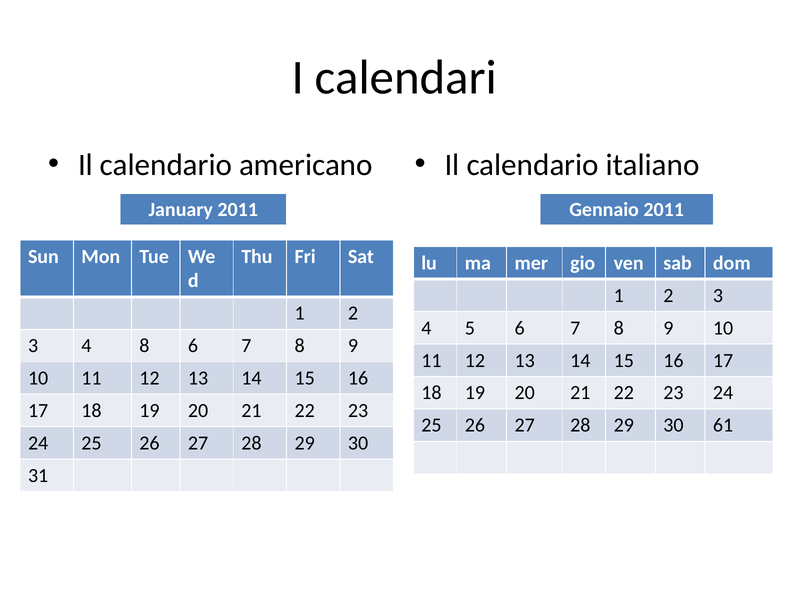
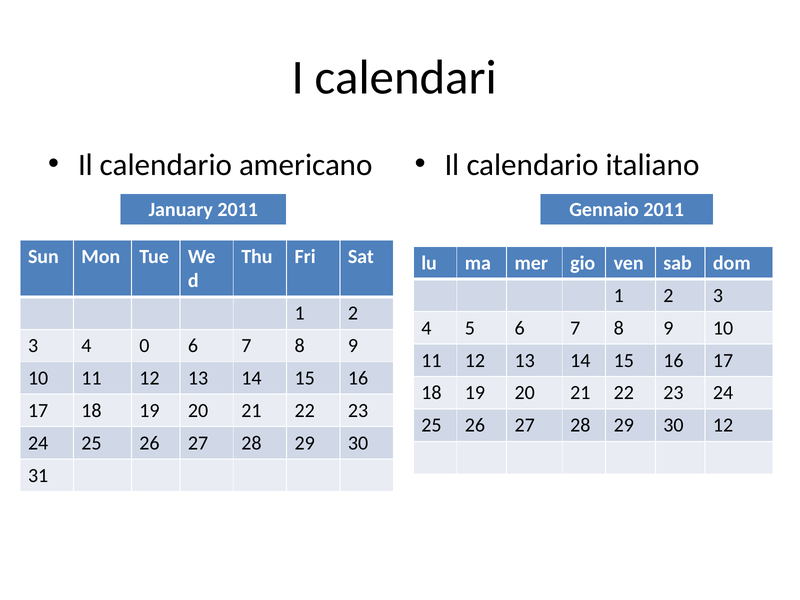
4 8: 8 -> 0
30 61: 61 -> 12
